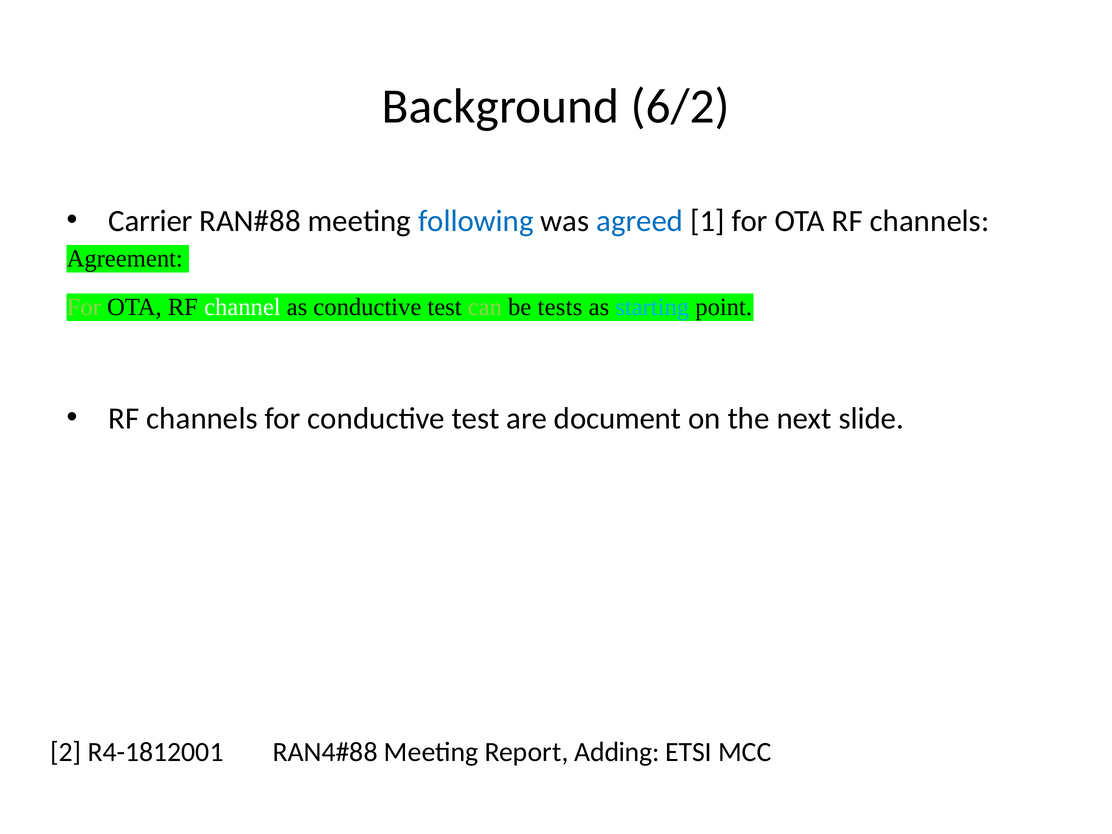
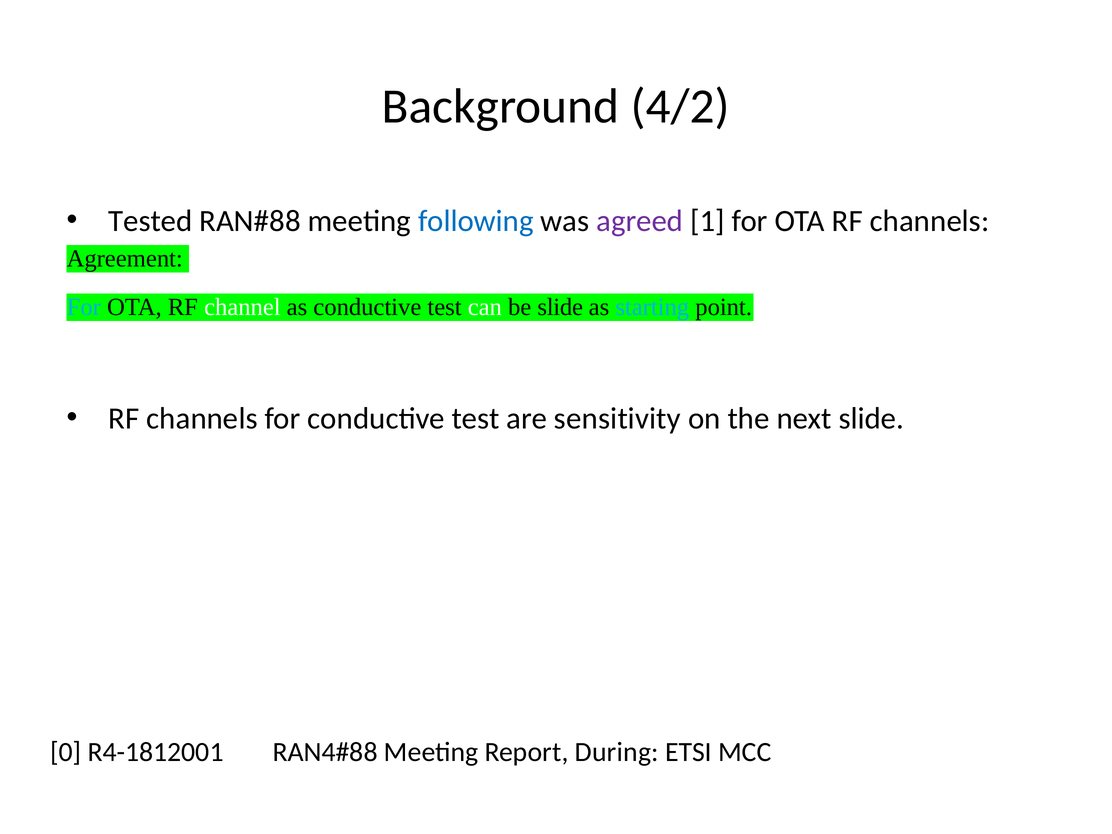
6/2: 6/2 -> 4/2
Carrier: Carrier -> Tested
agreed colour: blue -> purple
For at (84, 307) colour: light green -> light blue
can colour: light green -> white
be tests: tests -> slide
document: document -> sensitivity
2: 2 -> 0
Adding: Adding -> During
